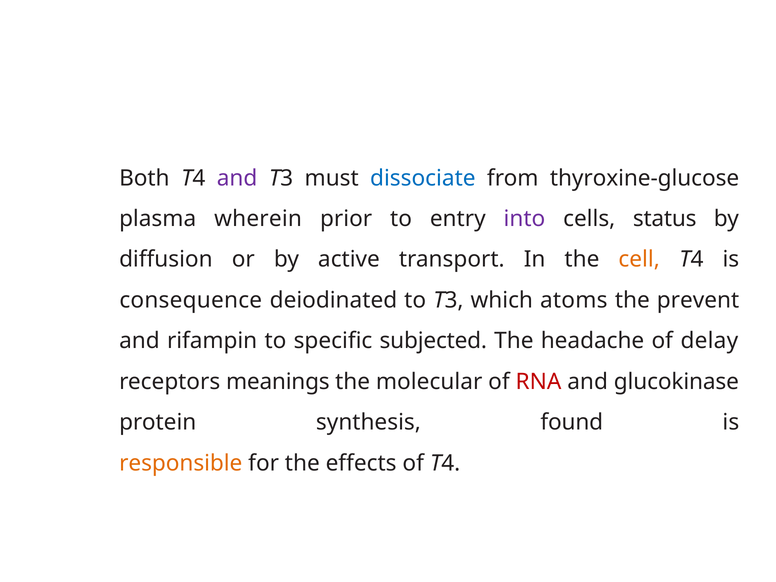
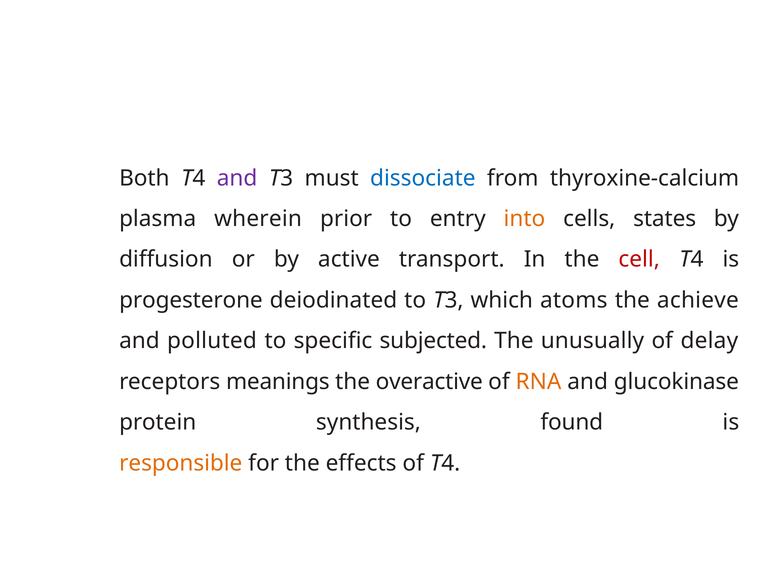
thyroxine-glucose: thyroxine-glucose -> thyroxine-calcium
into colour: purple -> orange
status: status -> states
cell colour: orange -> red
consequence: consequence -> progesterone
prevent: prevent -> achieve
rifampin: rifampin -> polluted
headache: headache -> unusually
molecular: molecular -> overactive
RNA colour: red -> orange
